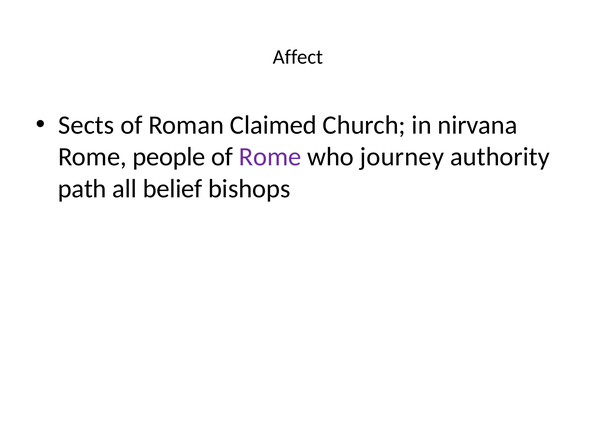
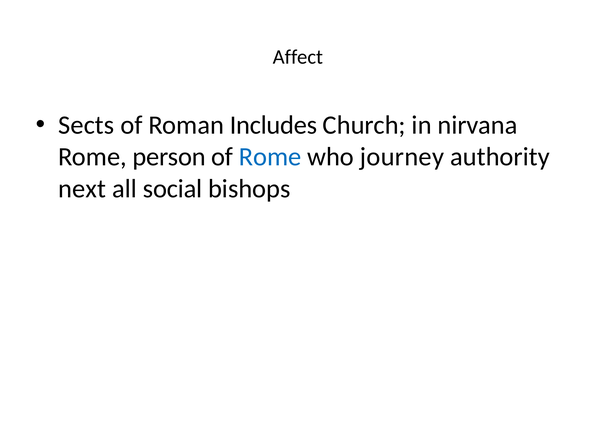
Claimed: Claimed -> Includes
people: people -> person
Rome at (270, 157) colour: purple -> blue
path: path -> next
belief: belief -> social
